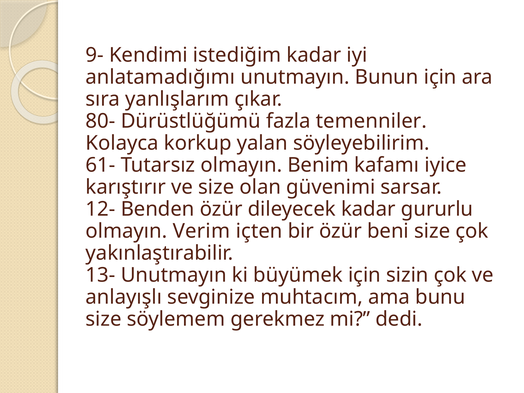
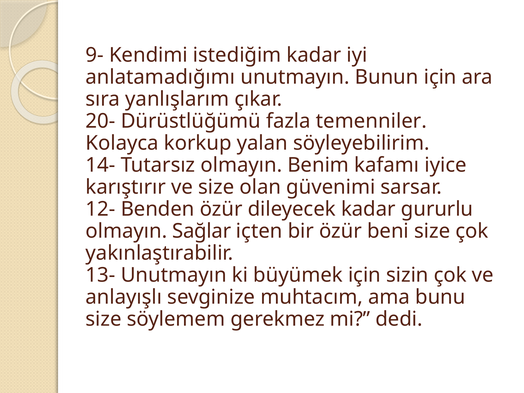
80-: 80- -> 20-
61-: 61- -> 14-
Verim: Verim -> Sağlar
